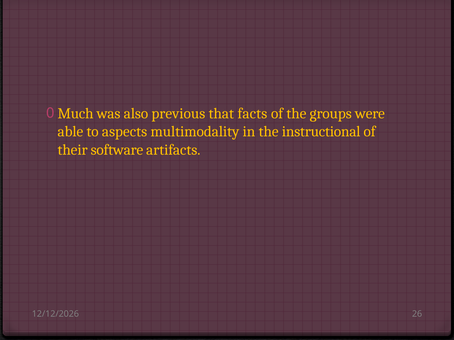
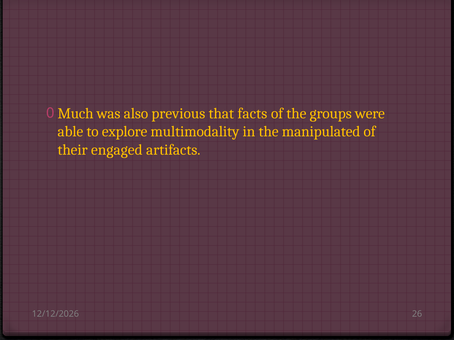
aspects: aspects -> explore
instructional: instructional -> manipulated
software: software -> engaged
